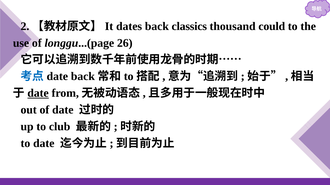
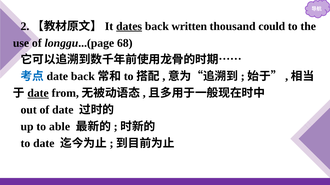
dates underline: none -> present
classics: classics -> written
26: 26 -> 68
club: club -> able
